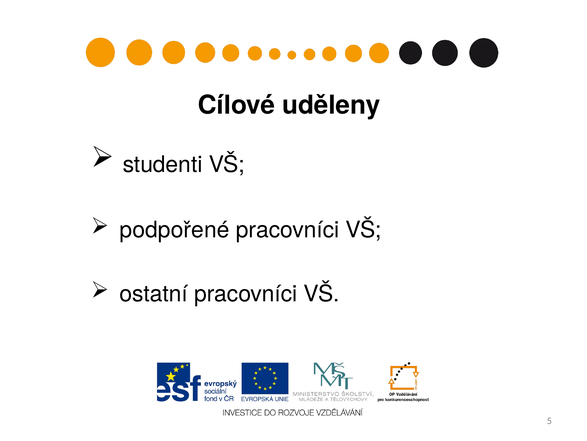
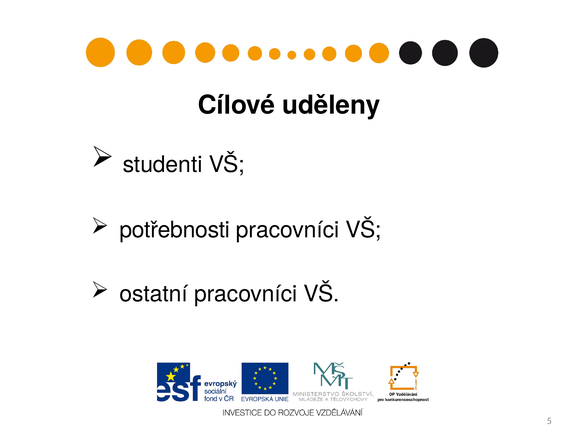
podpořené: podpořené -> potřebnosti
